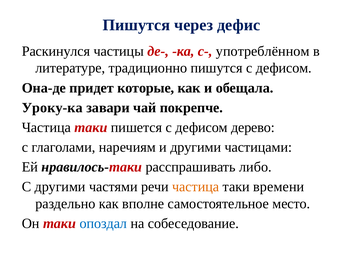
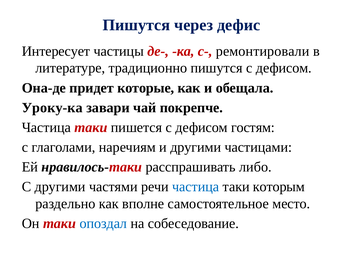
Раскинулся: Раскинулся -> Интересует
употреблённом: употреблённом -> ремонтировали
дерево: дерево -> гостям
частица at (196, 186) colour: orange -> blue
времени: времени -> которым
